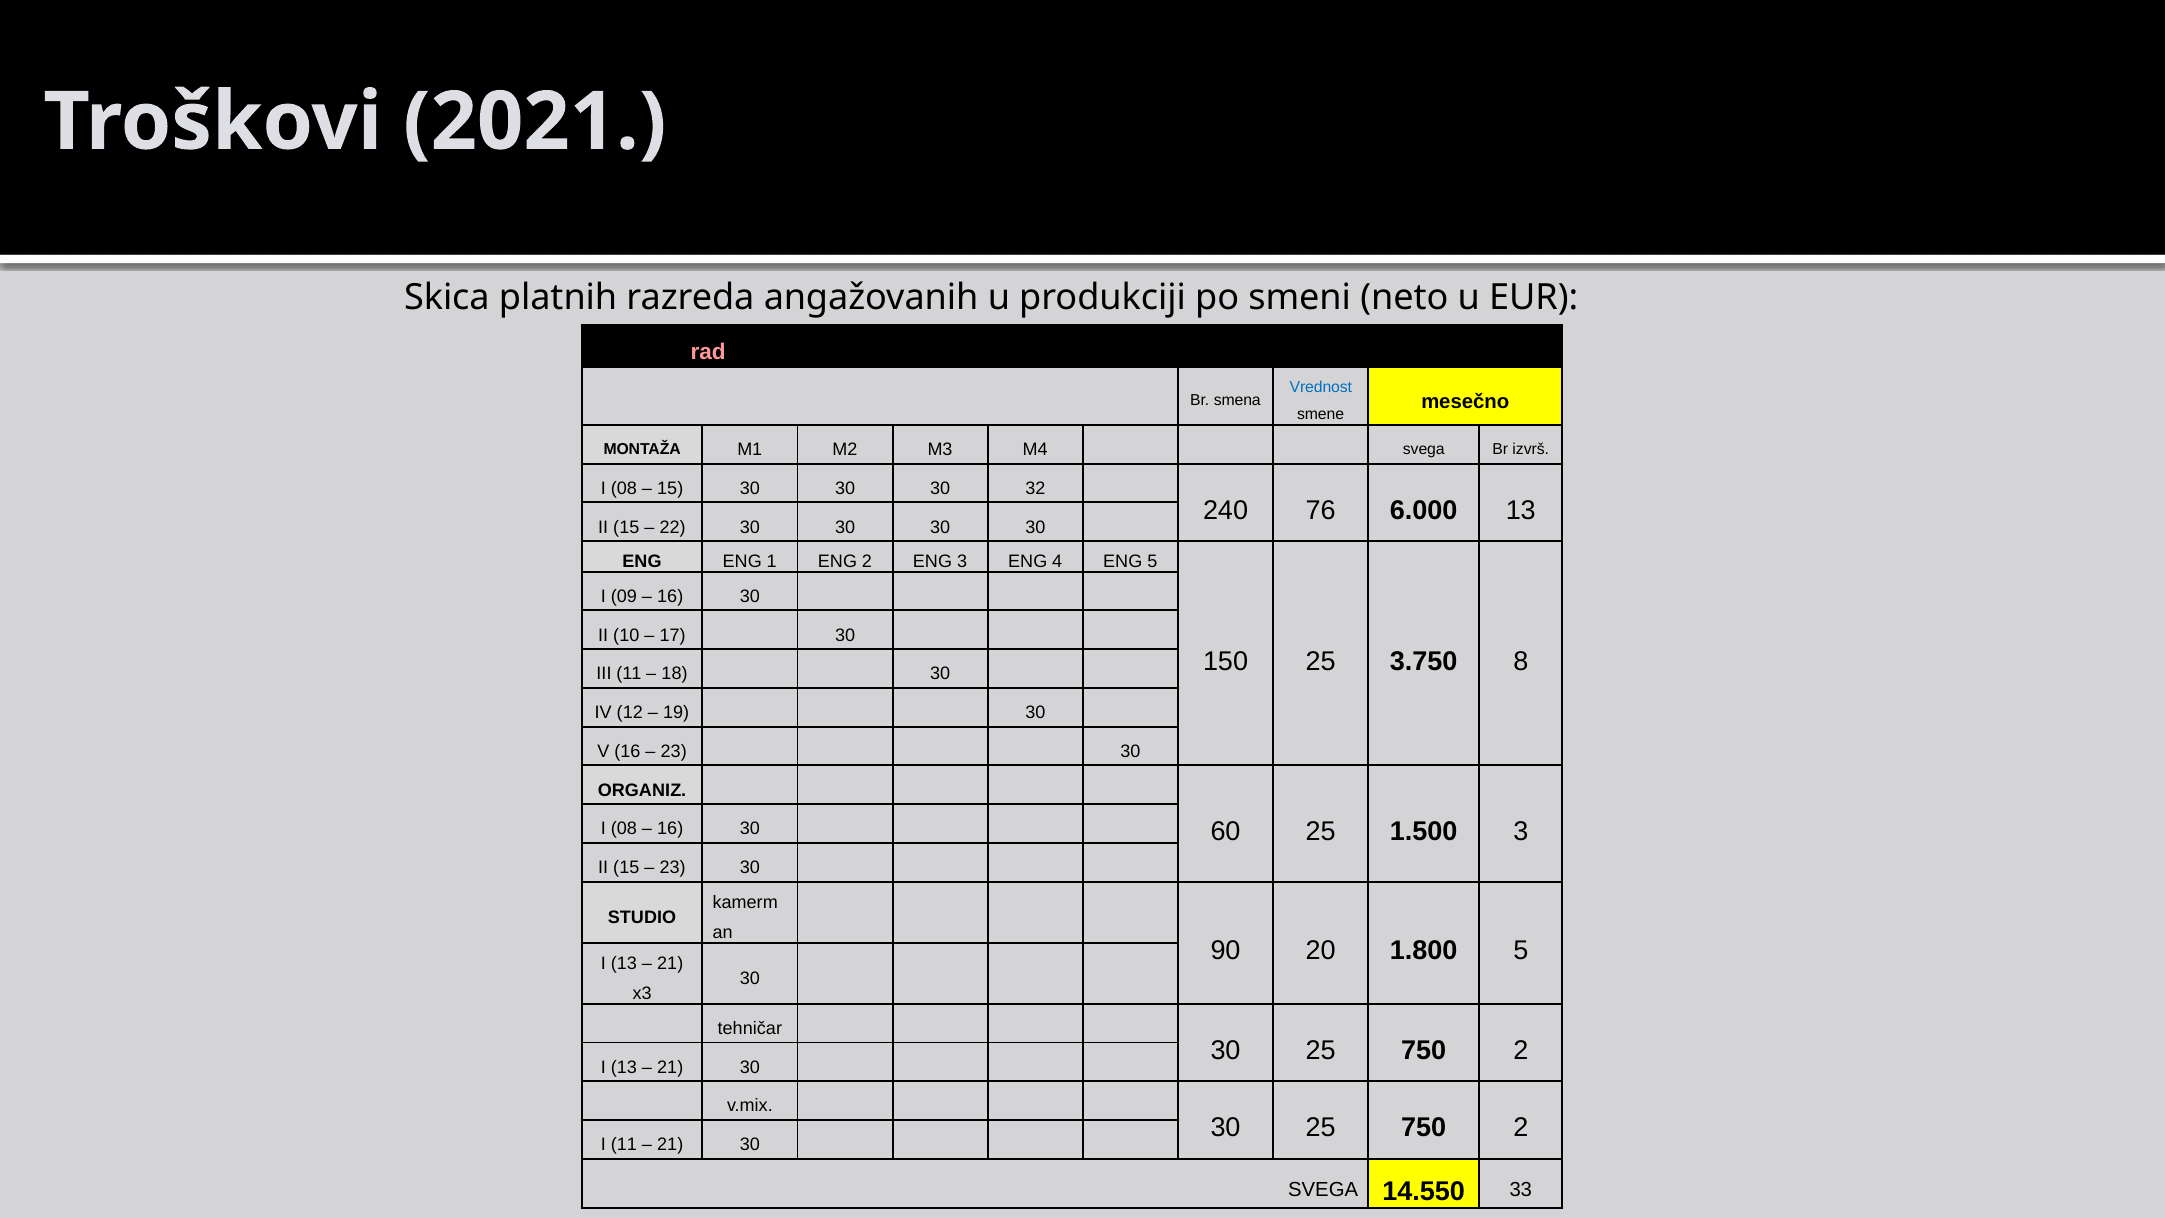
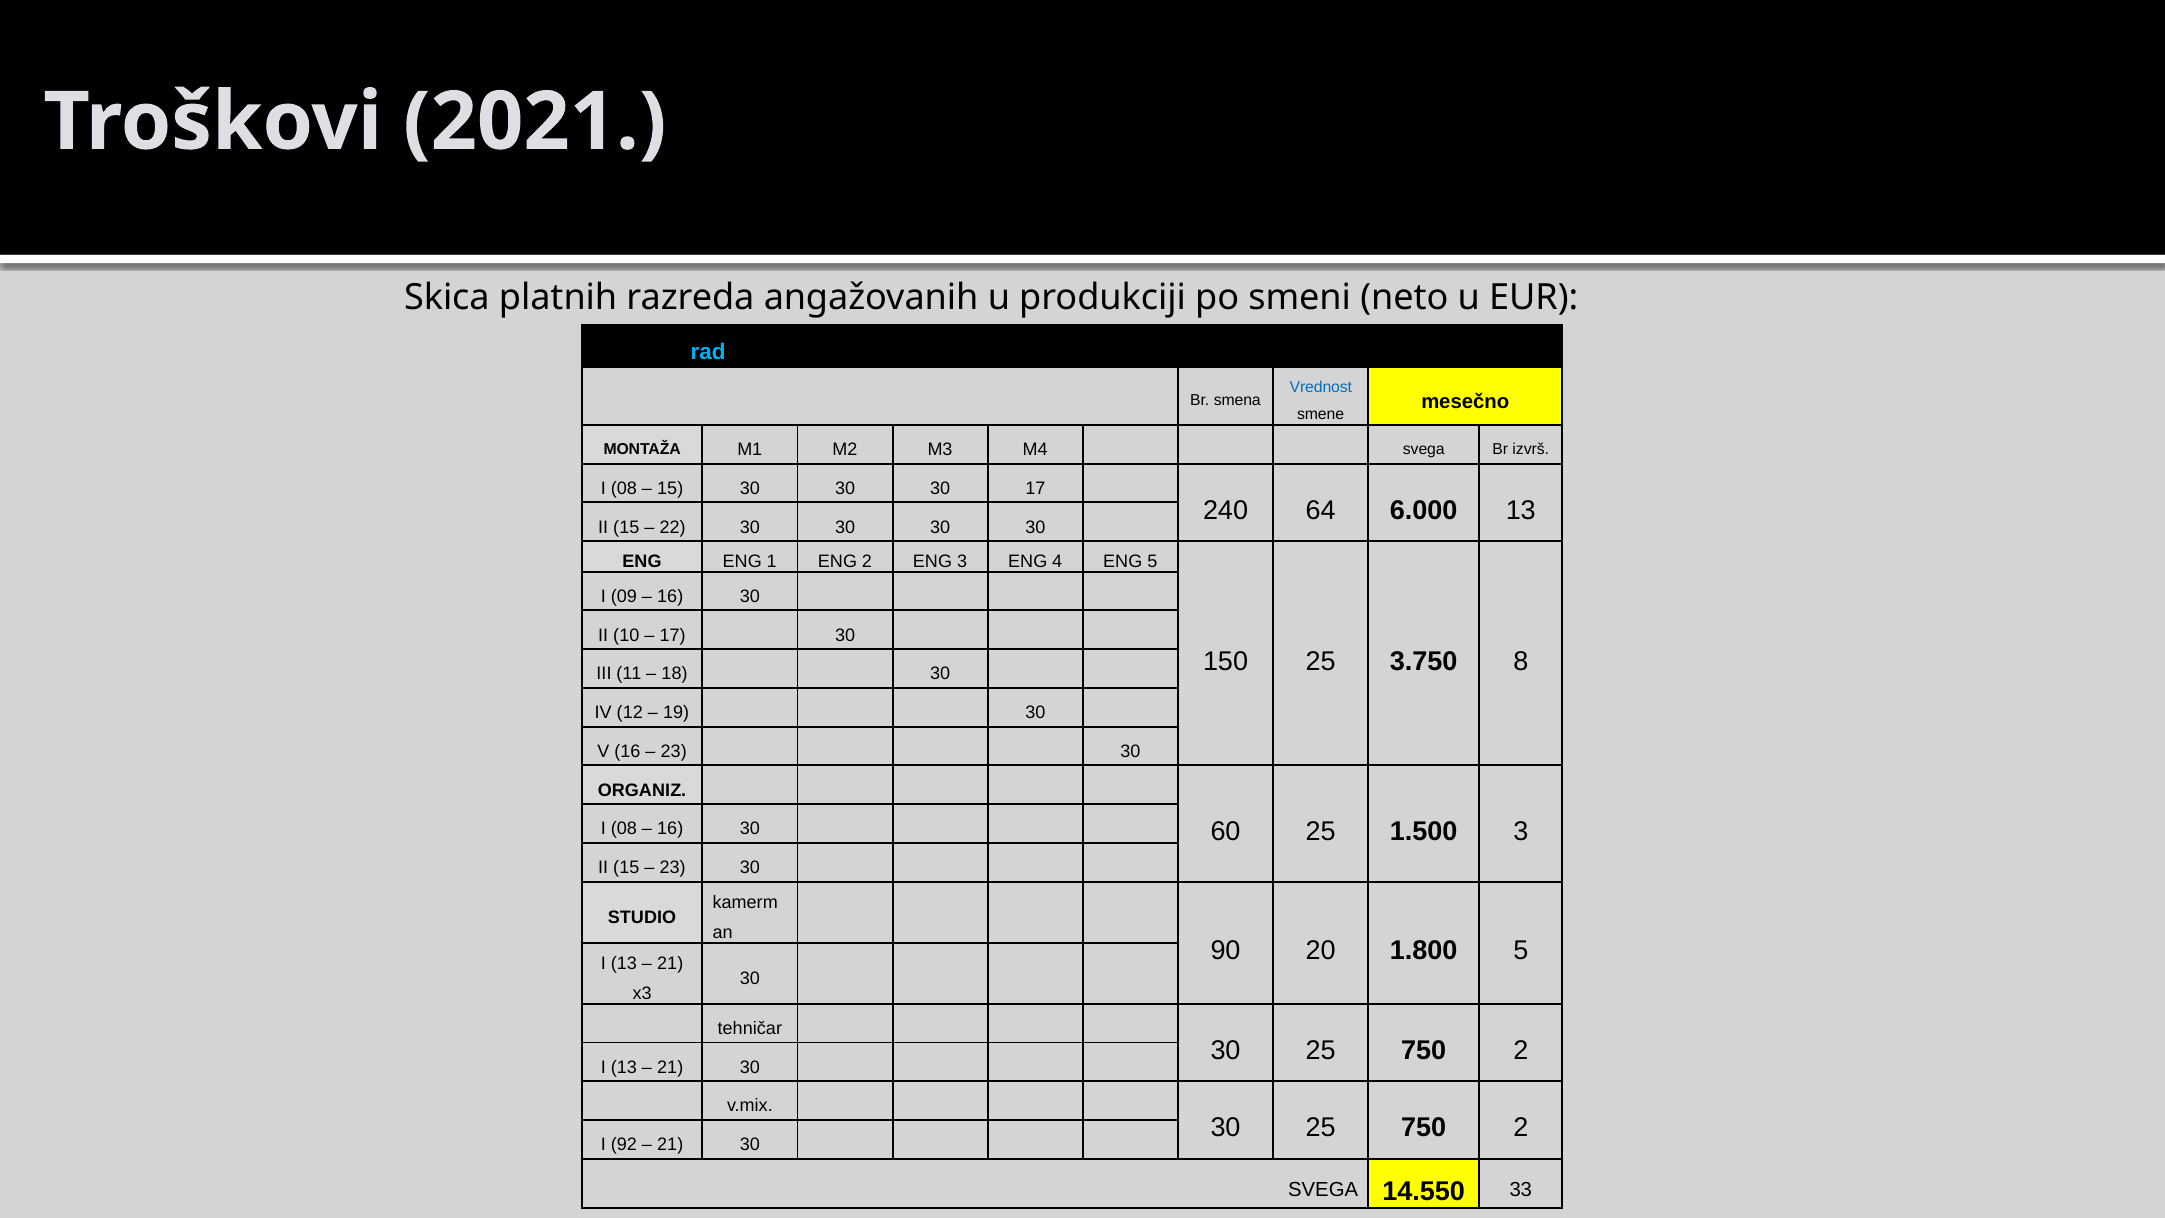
rad colour: pink -> light blue
30 32: 32 -> 17
76: 76 -> 64
I 11: 11 -> 92
